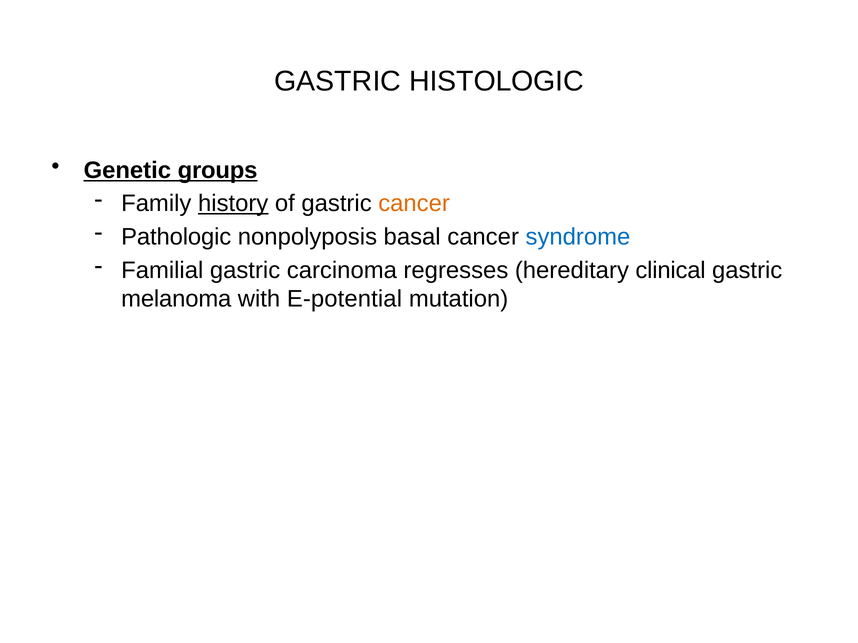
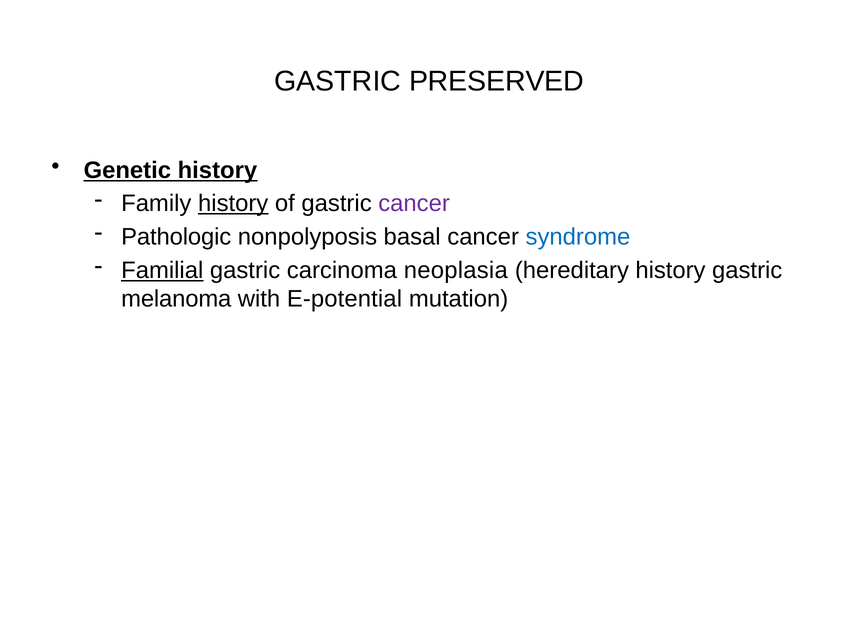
HISTOLOGIC: HISTOLOGIC -> PRESERVED
Genetic groups: groups -> history
cancer at (414, 204) colour: orange -> purple
Familial underline: none -> present
regresses: regresses -> neoplasia
hereditary clinical: clinical -> history
